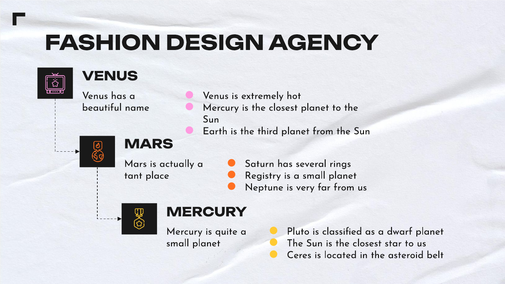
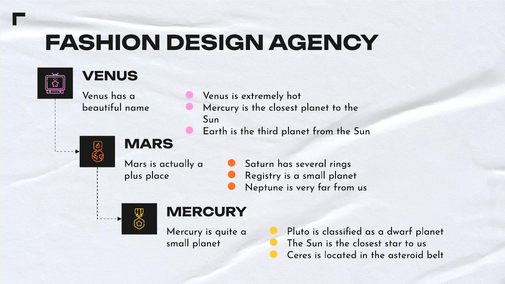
tant: tant -> plus
